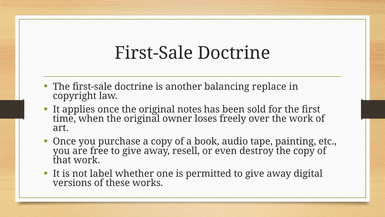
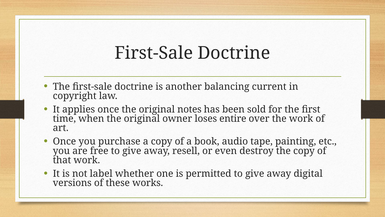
replace: replace -> current
freely: freely -> entire
